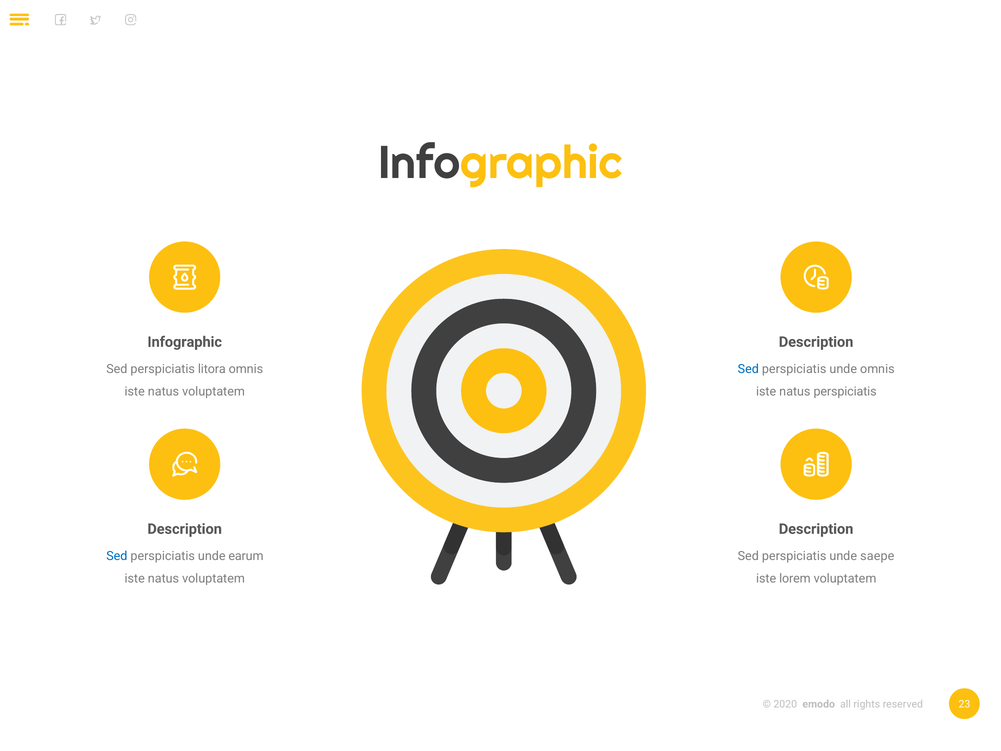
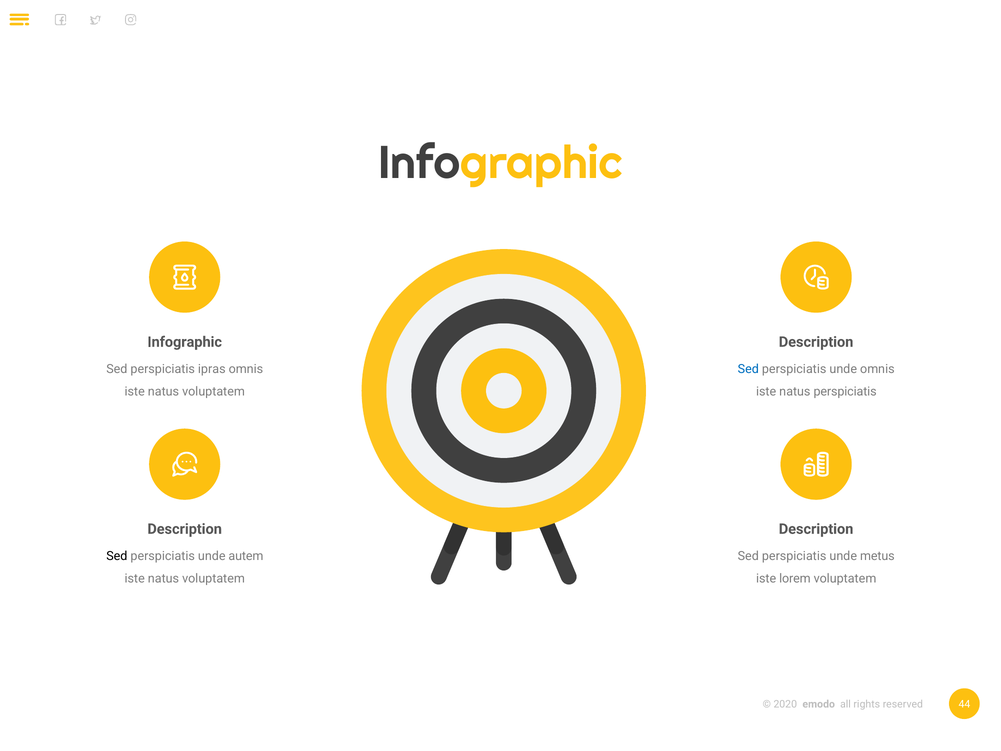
litora: litora -> ipras
Sed at (117, 556) colour: blue -> black
earum: earum -> autem
saepe: saepe -> metus
23: 23 -> 44
